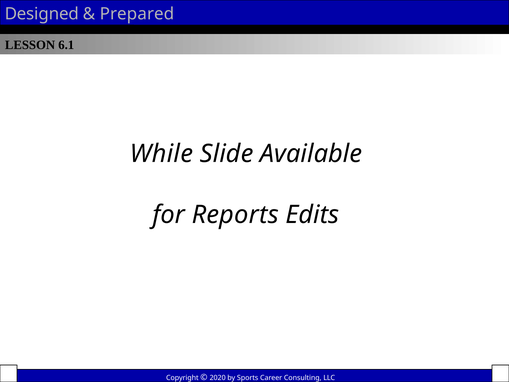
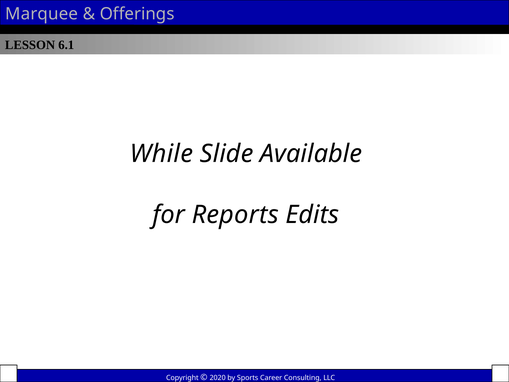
Designed: Designed -> Marquee
Prepared: Prepared -> Offerings
